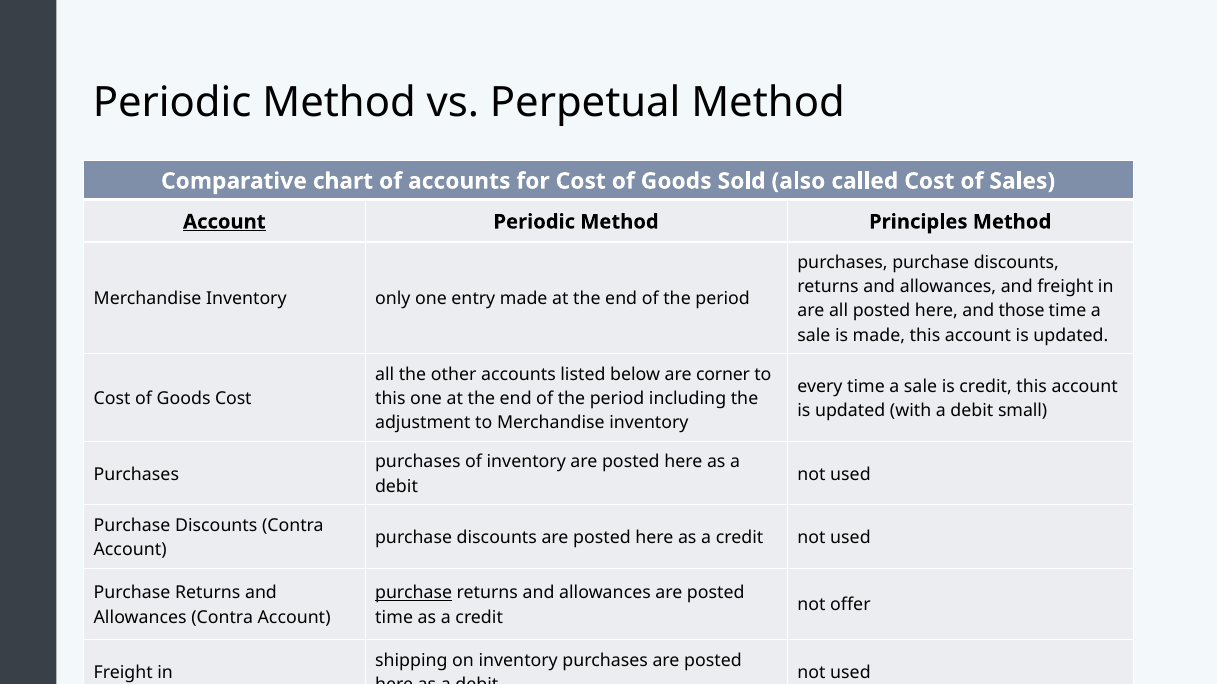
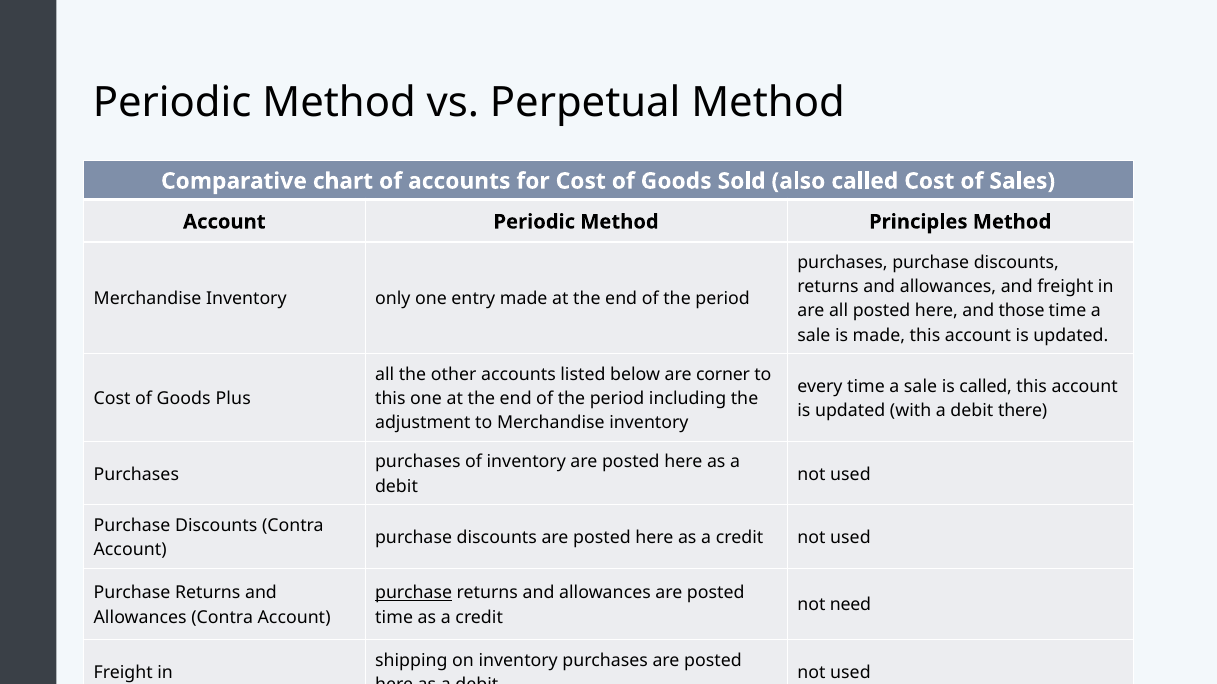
Account at (224, 222) underline: present -> none
is credit: credit -> called
Goods Cost: Cost -> Plus
small: small -> there
offer: offer -> need
